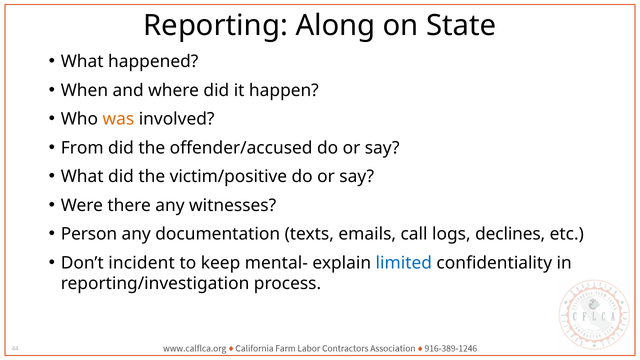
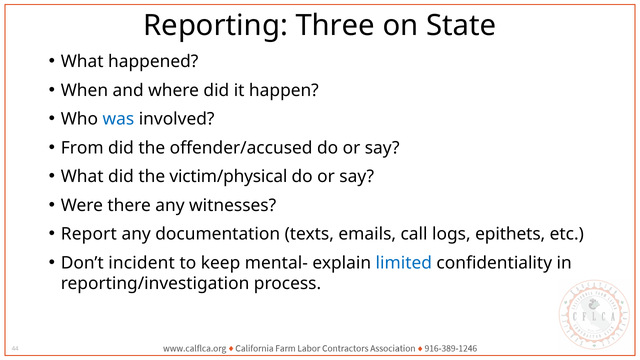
Along: Along -> Three
was colour: orange -> blue
victim/positive: victim/positive -> victim/physical
Person: Person -> Report
declines: declines -> epithets
